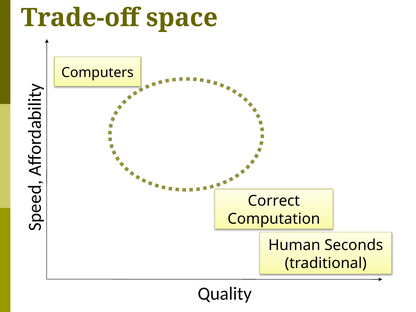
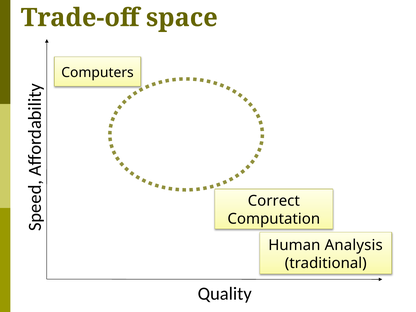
Seconds: Seconds -> Analysis
